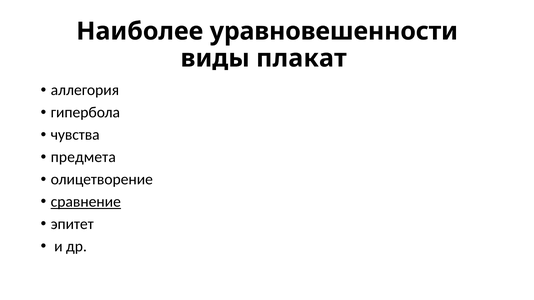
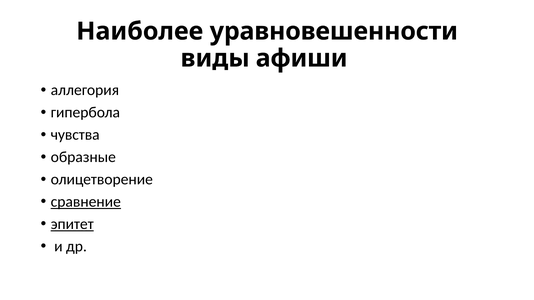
плакат: плакат -> афиши
предмета: предмета -> образные
эпитет underline: none -> present
